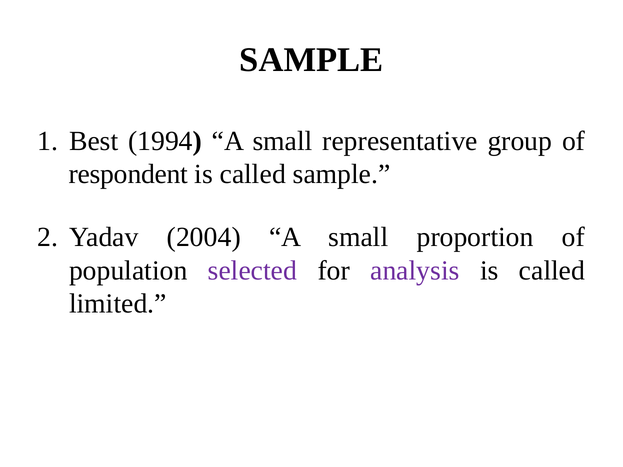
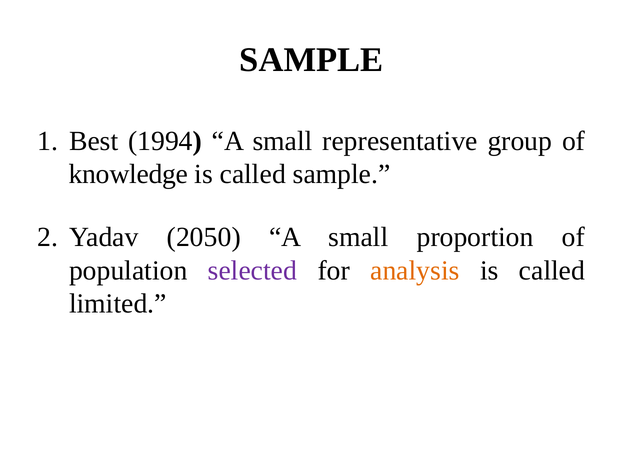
respondent: respondent -> knowledge
2004: 2004 -> 2050
analysis colour: purple -> orange
